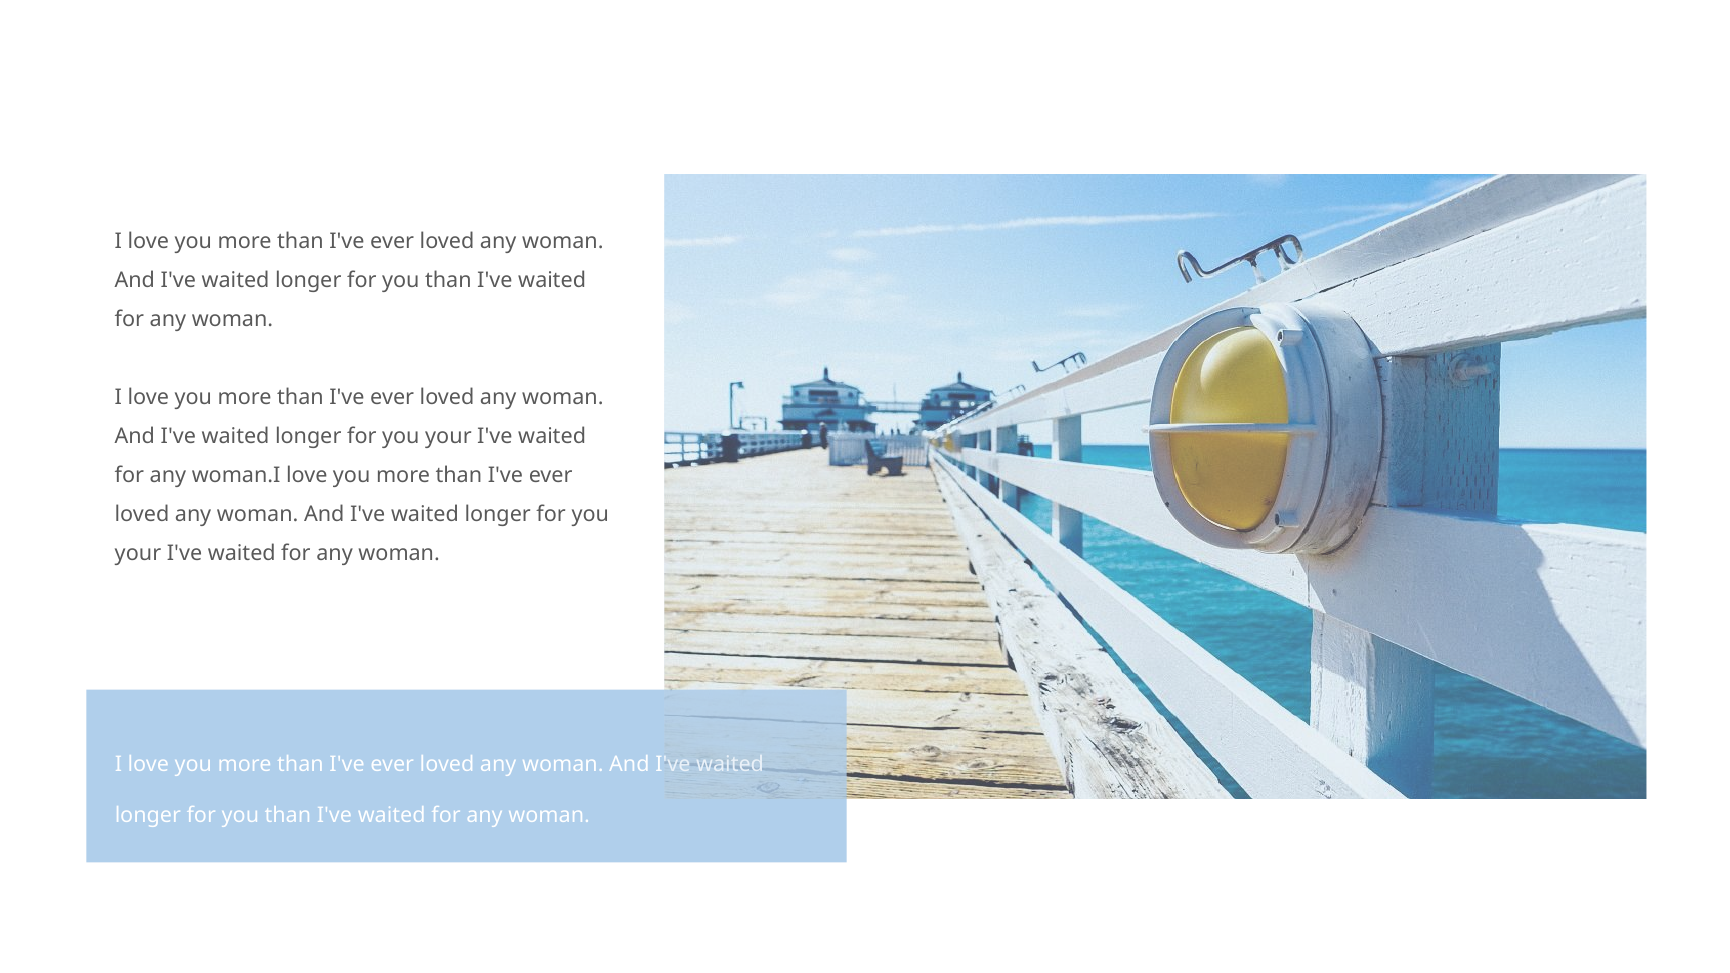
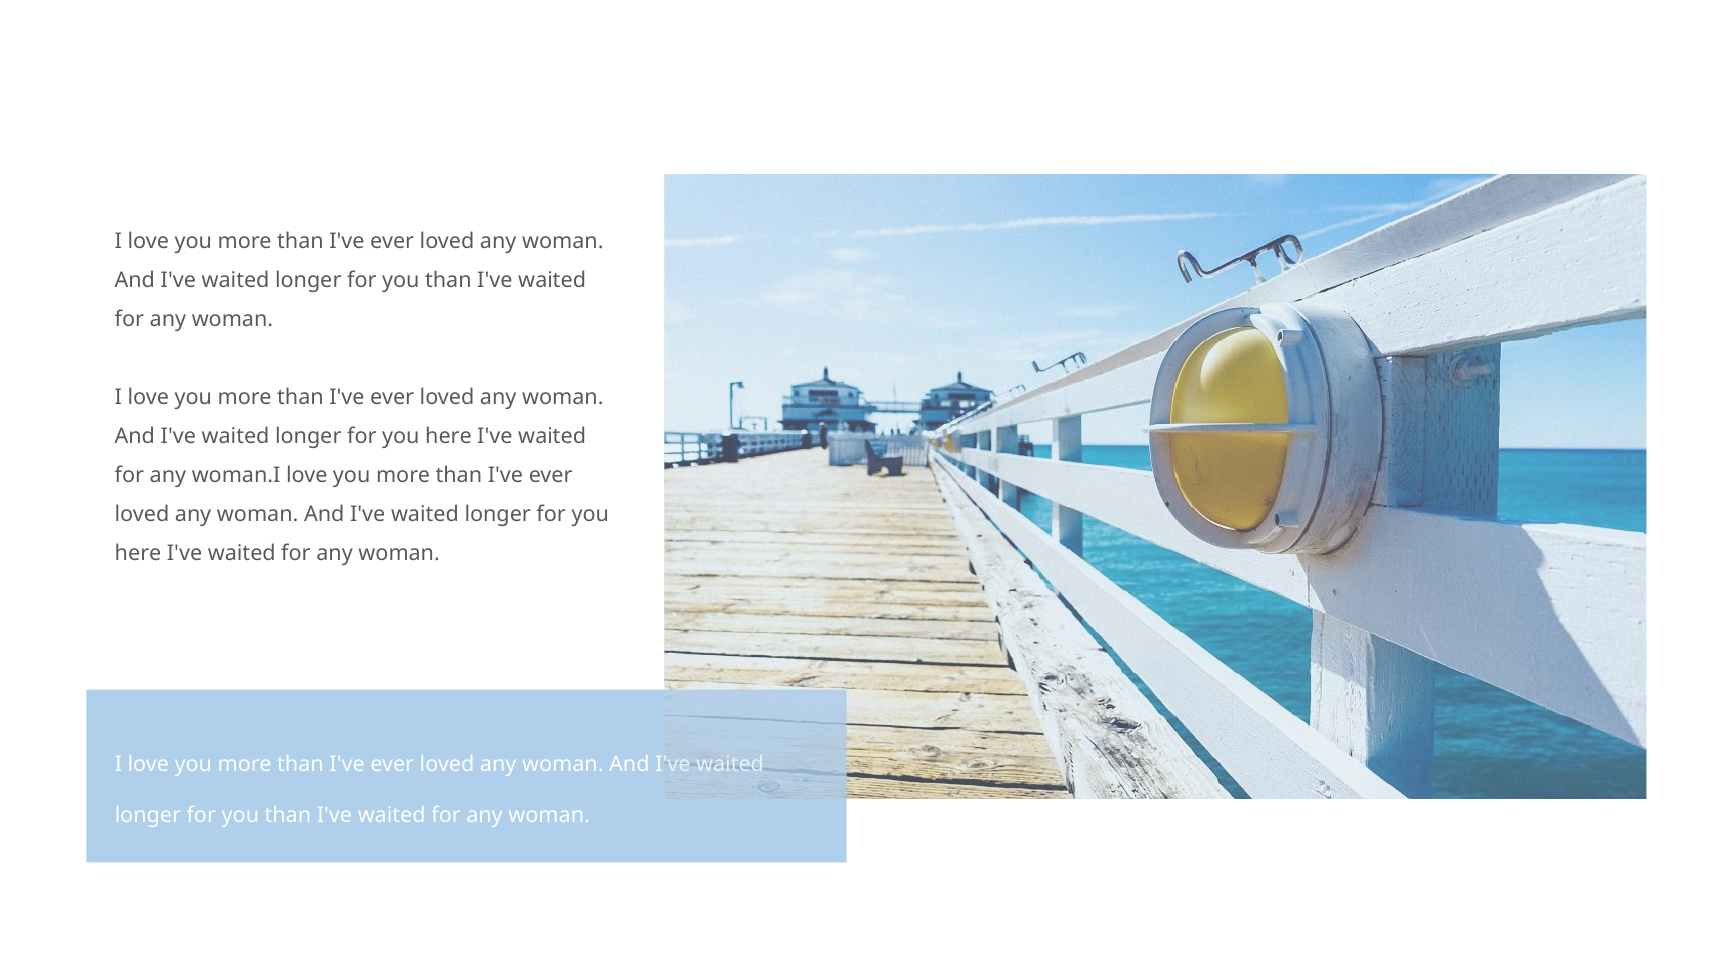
your at (448, 436): your -> here
your at (138, 553): your -> here
